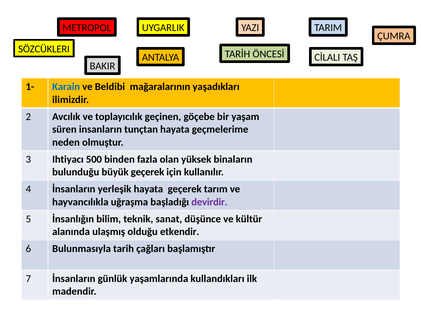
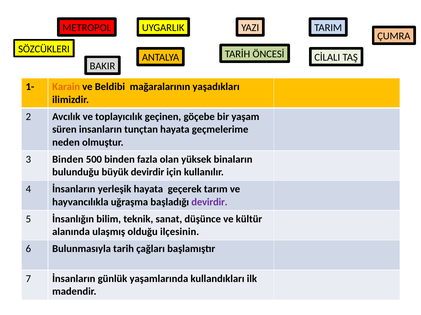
Karain colour: blue -> orange
3 Ihtiyacı: Ihtiyacı -> Binden
büyük geçerek: geçerek -> devirdir
etkendir: etkendir -> ilçesinin
